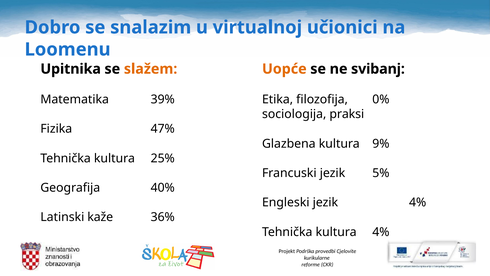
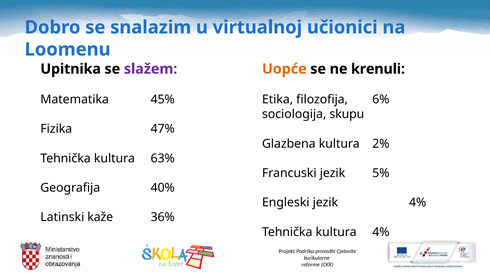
slažem colour: orange -> purple
svibanj: svibanj -> krenuli
39%: 39% -> 45%
0%: 0% -> 6%
praksi: praksi -> skupu
9%: 9% -> 2%
25%: 25% -> 63%
